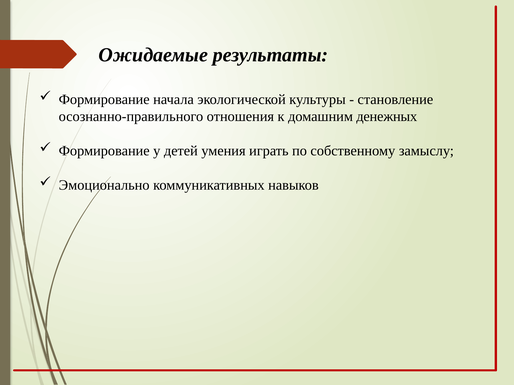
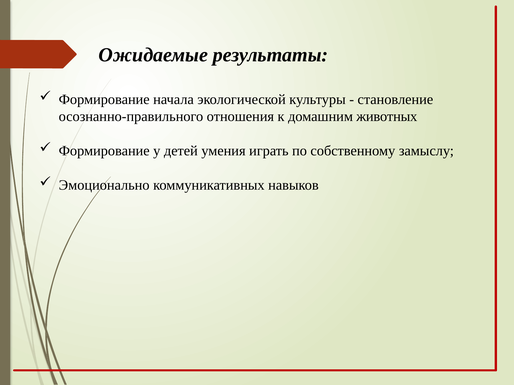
денежных: денежных -> животных
